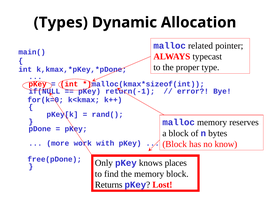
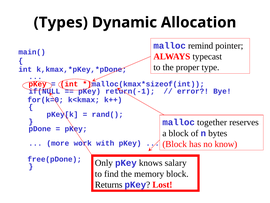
related: related -> remind
malloc memory: memory -> together
places: places -> salary
